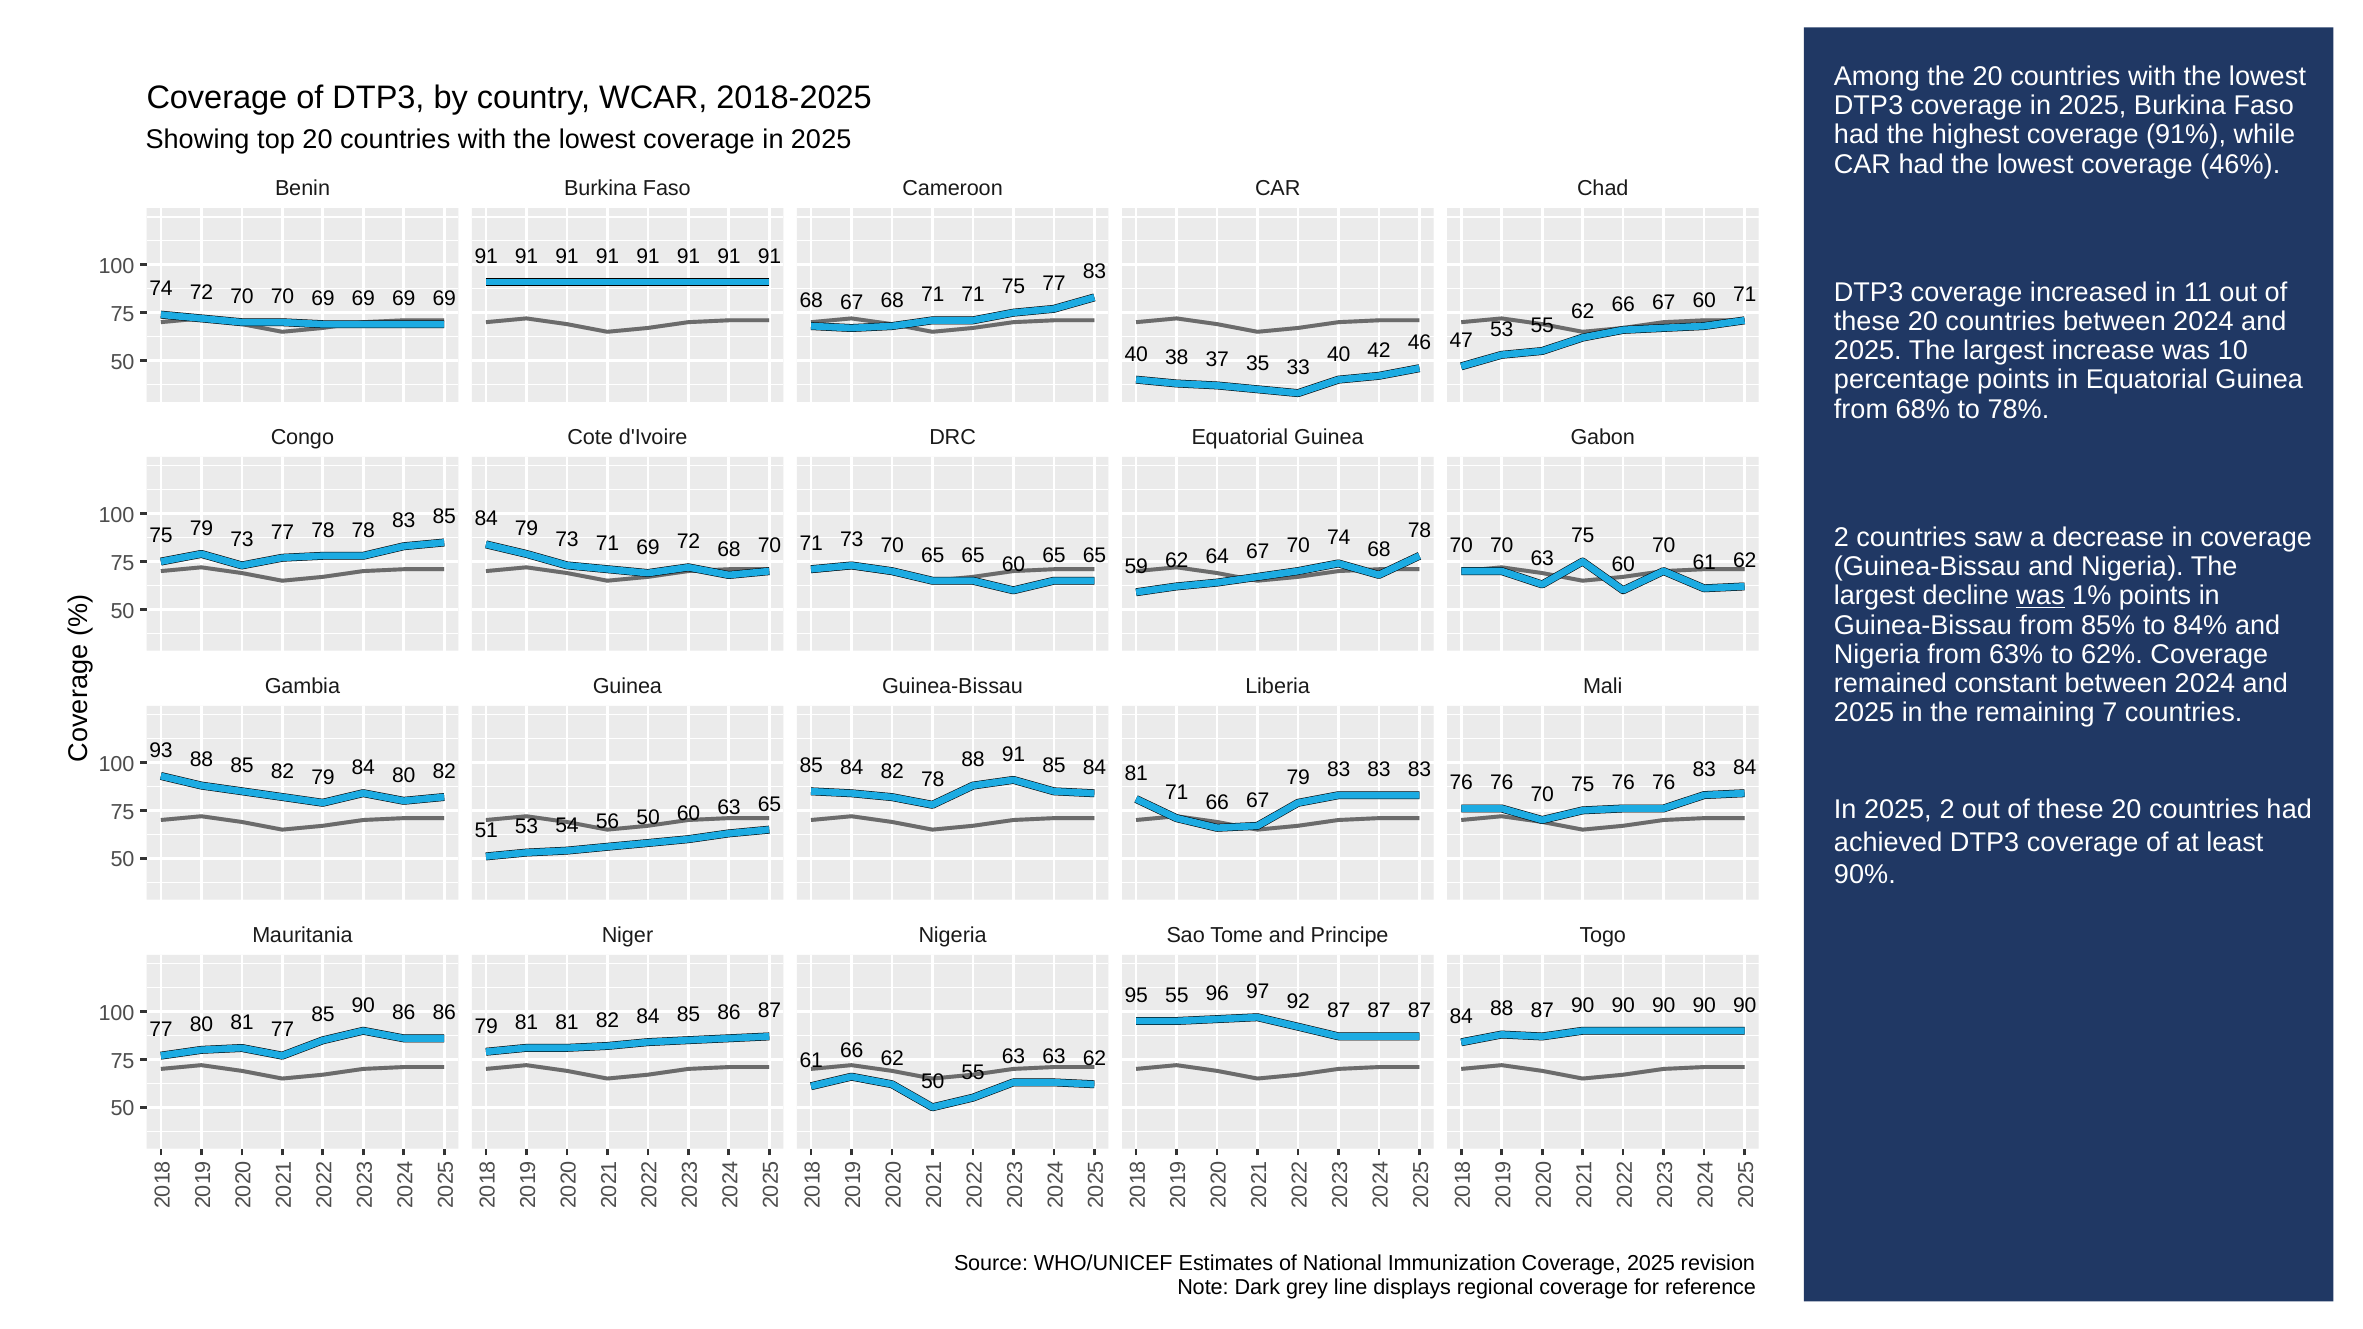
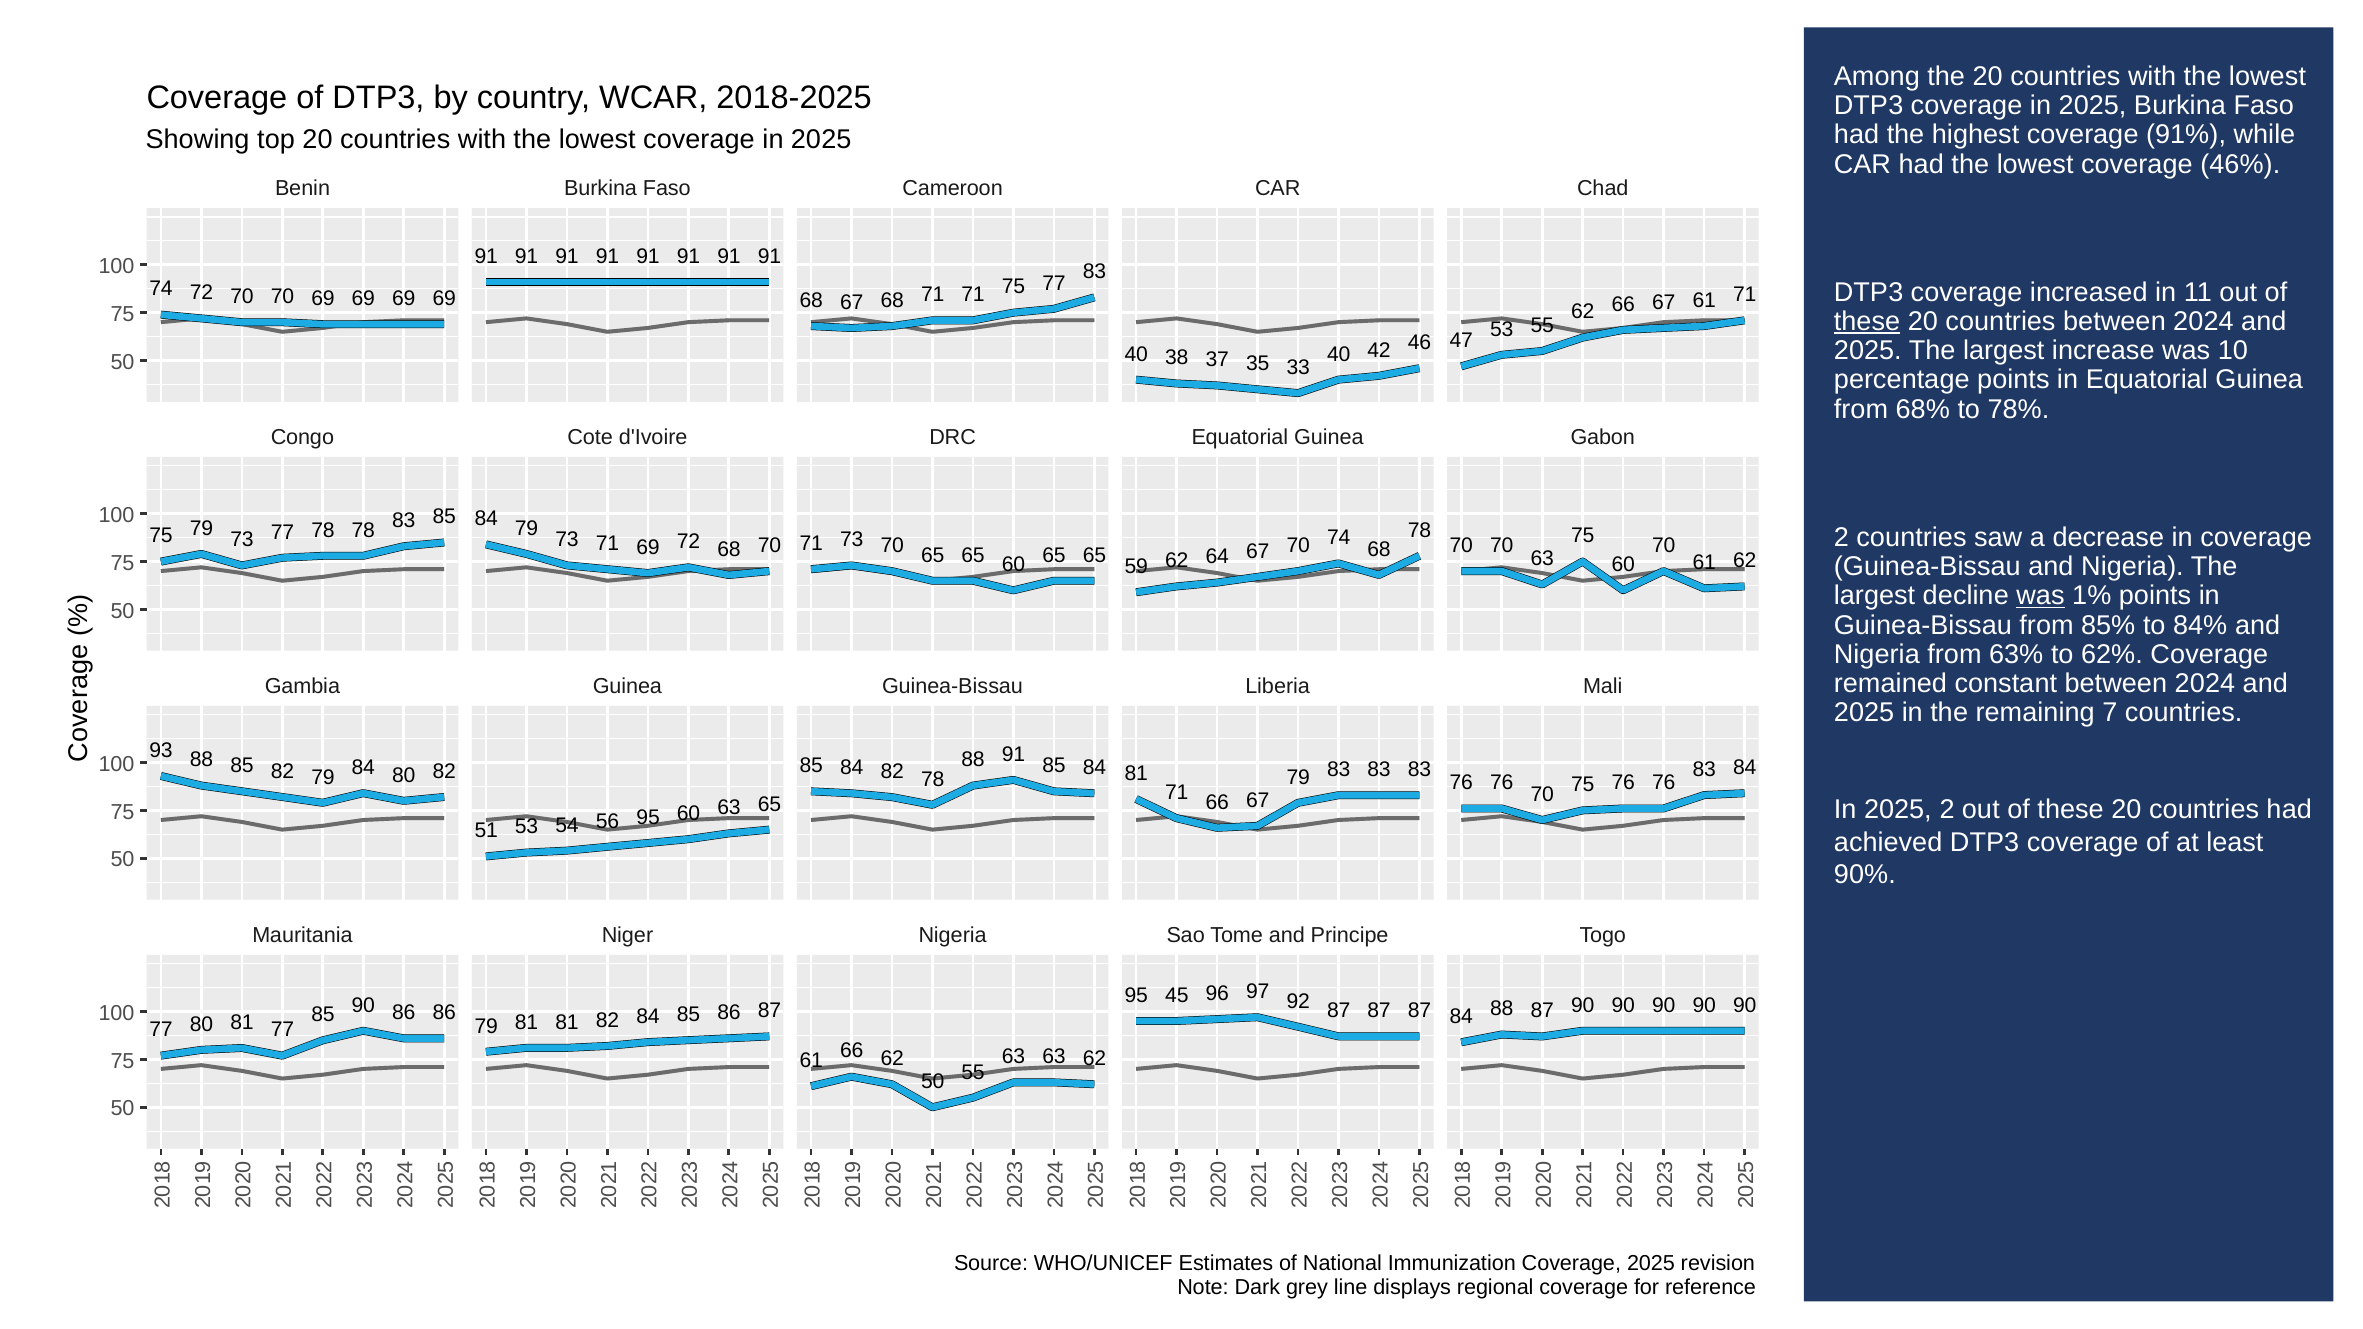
67 60: 60 -> 61
these at (1867, 322) underline: none -> present
56 50: 50 -> 95
95 55: 55 -> 45
